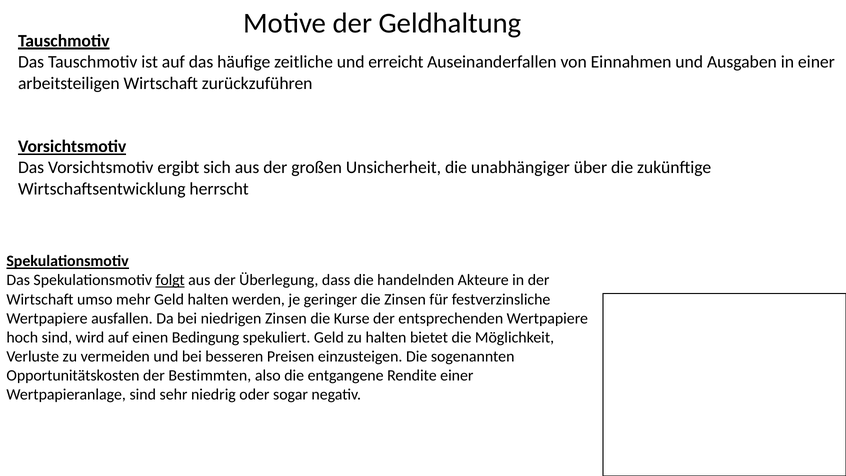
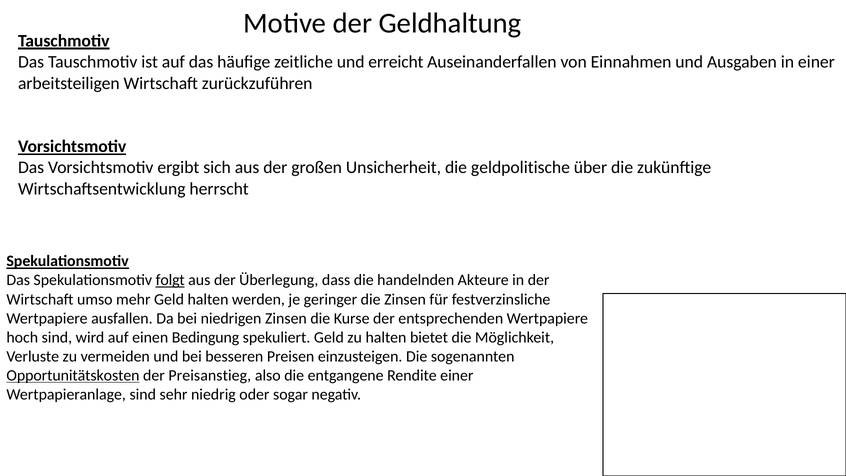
unabhängiger: unabhängiger -> geldpolitische
Opportunitätskosten underline: none -> present
Bestimmten: Bestimmten -> Preisanstieg
